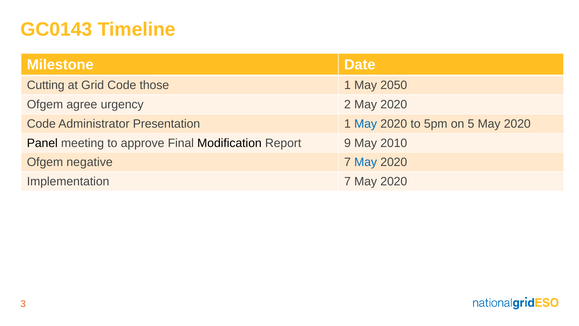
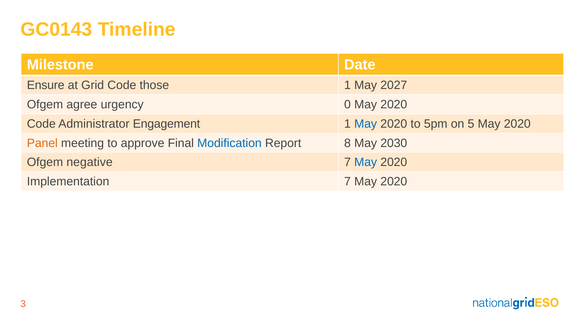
Cutting: Cutting -> Ensure
2050: 2050 -> 2027
2: 2 -> 0
Presentation: Presentation -> Engagement
Panel colour: black -> orange
Modification colour: black -> blue
9: 9 -> 8
2010: 2010 -> 2030
